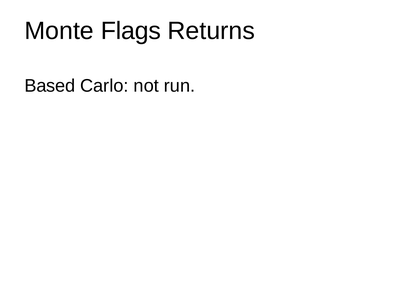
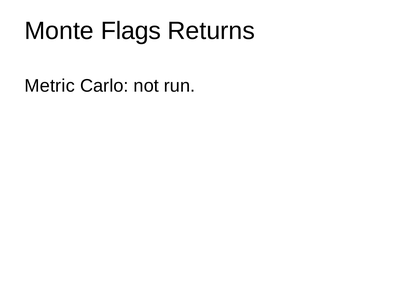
Based: Based -> Metric
